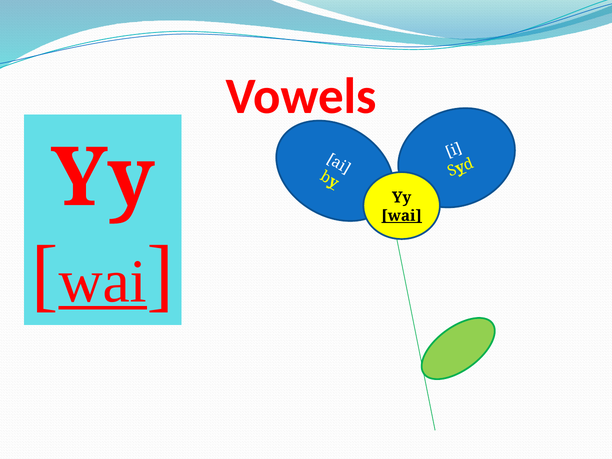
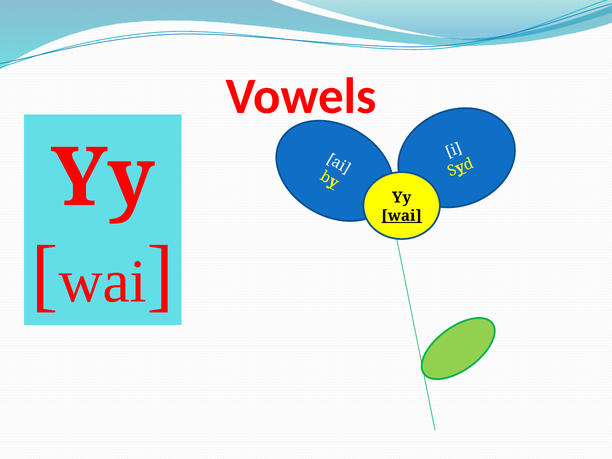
wai at (103, 281) underline: present -> none
